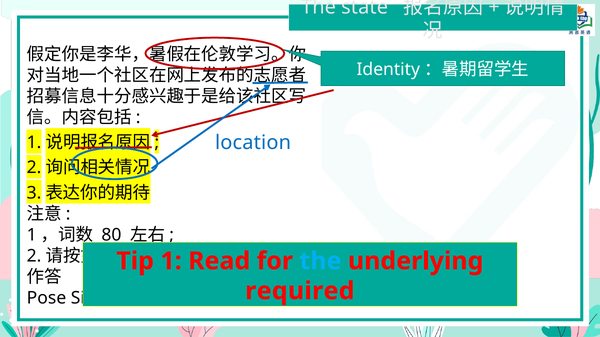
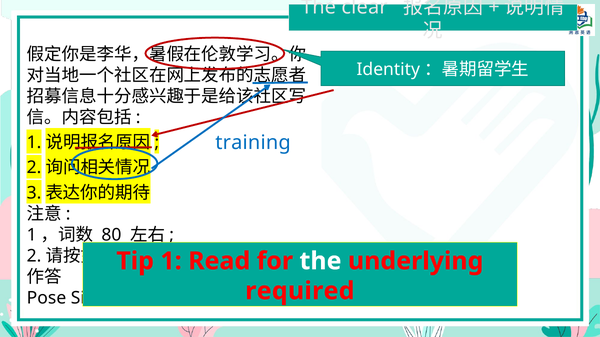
state: state -> clear
location: location -> training
the at (321, 261) colour: light blue -> white
